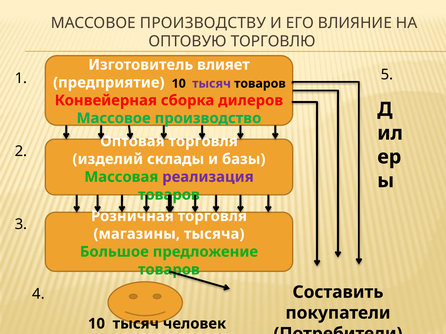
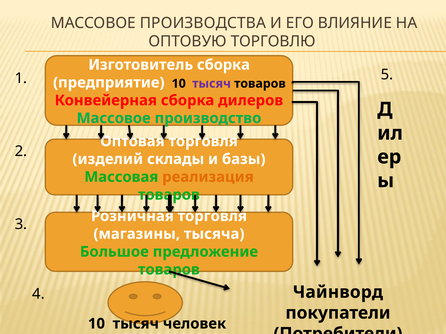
ПРОИЗВОДСТВУ: ПРОИЗВОДСТВУ -> ПРОИЗВОДСТВА
Изготовитель влияет: влияет -> сборка
реализация colour: purple -> orange
Составить: Составить -> Чайнворд
